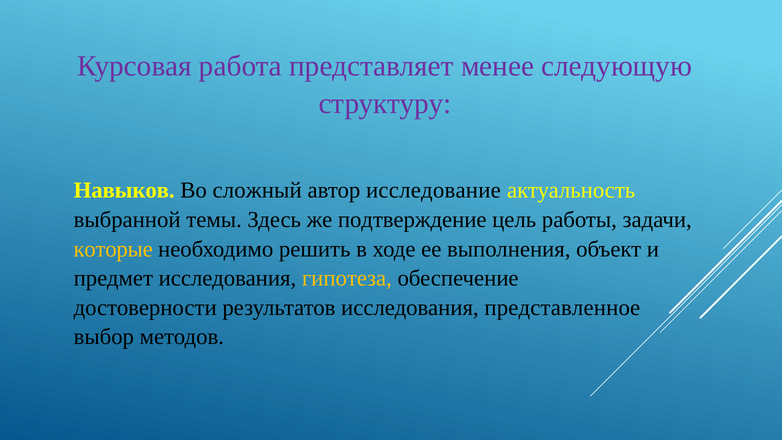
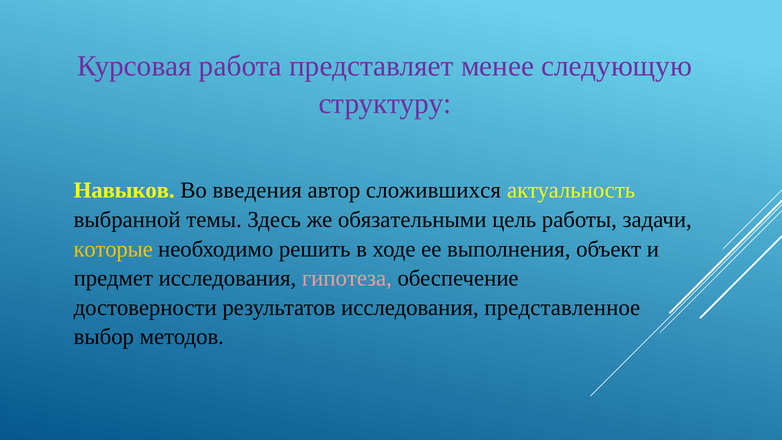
сложный: сложный -> введения
исследование: исследование -> сложившихся
подтверждение: подтверждение -> обязательными
гипотеза colour: yellow -> pink
